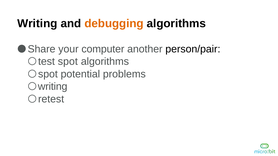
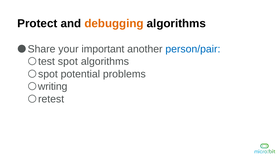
Writing at (37, 24): Writing -> Protect
computer: computer -> important
person/pair colour: black -> blue
